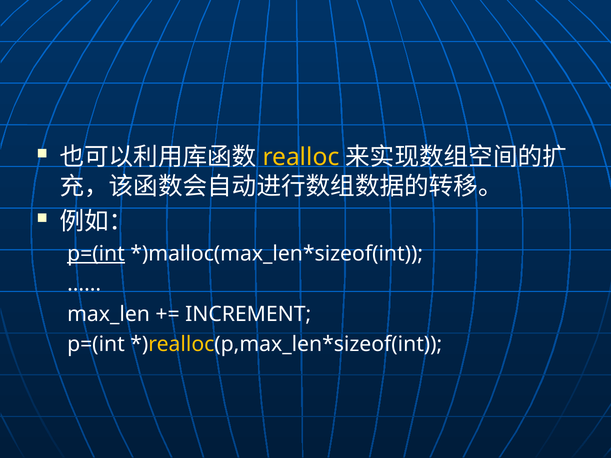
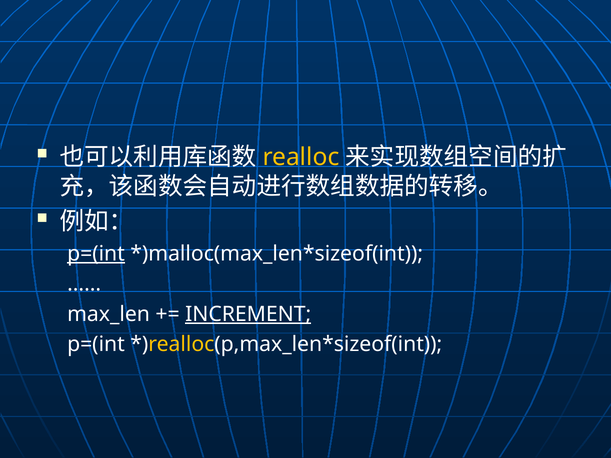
INCREMENT underline: none -> present
